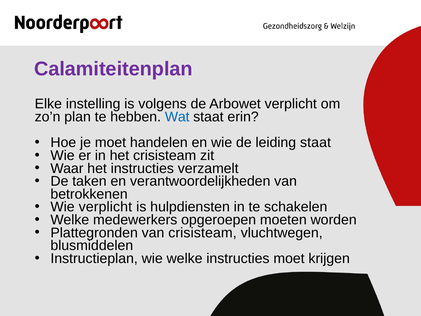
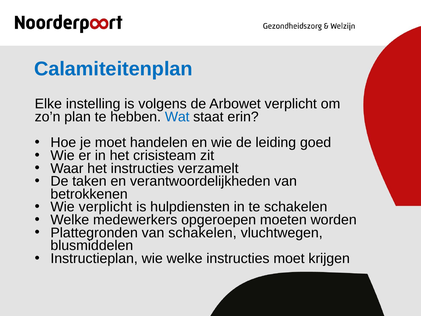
Calamiteitenplan colour: purple -> blue
leiding staat: staat -> goed
van crisisteam: crisisteam -> schakelen
